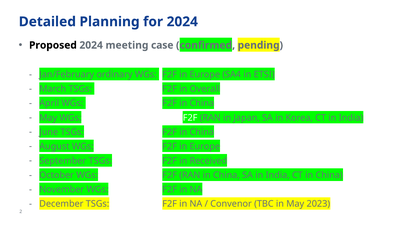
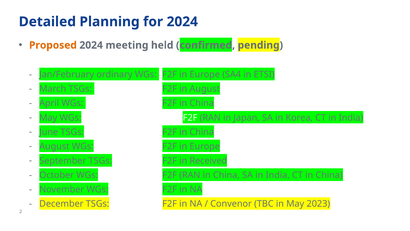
Proposed colour: black -> orange
case: case -> held
in Overall: Overall -> August
